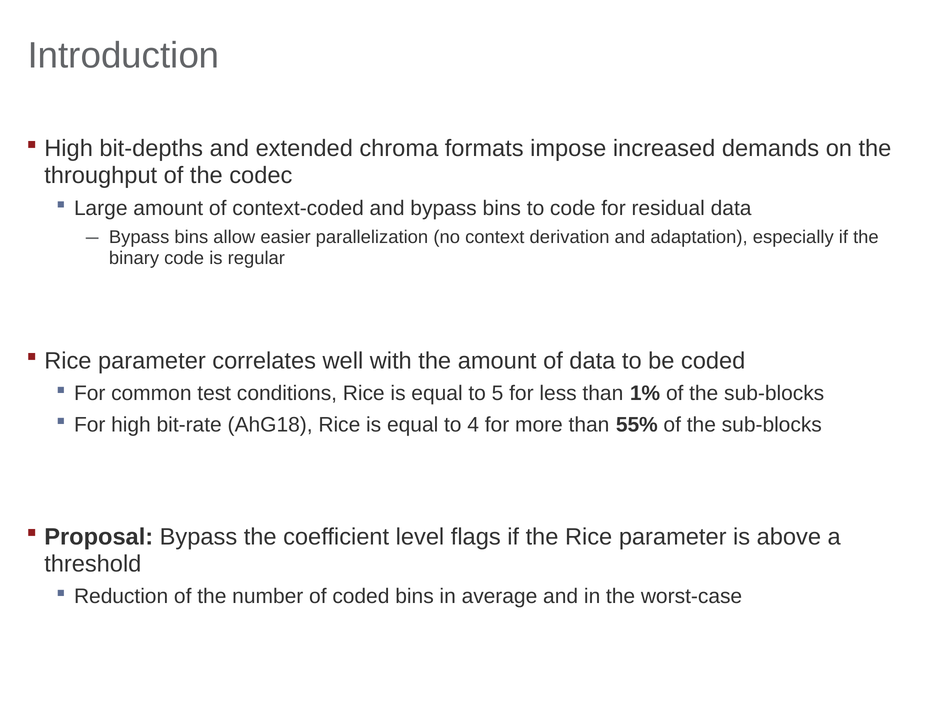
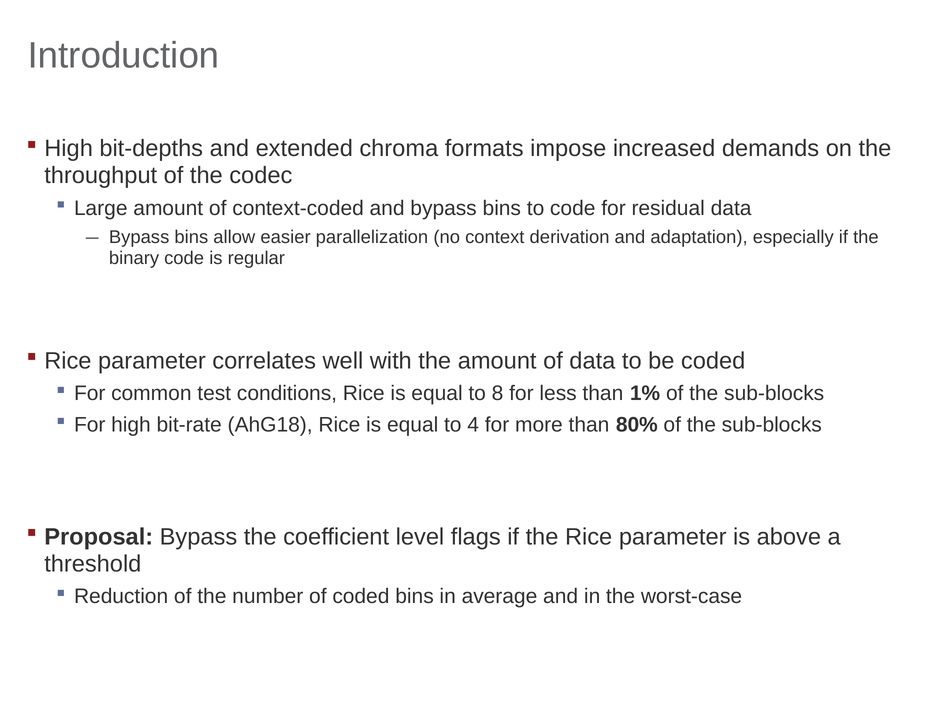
5: 5 -> 8
55%: 55% -> 80%
